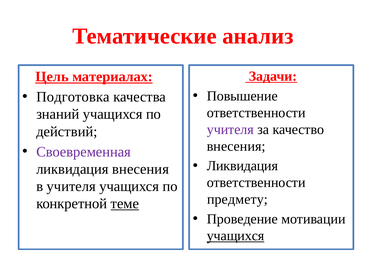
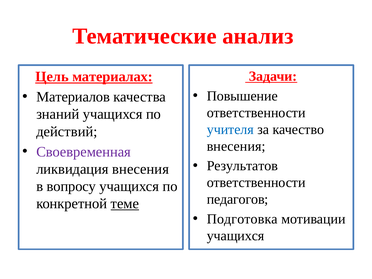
Подготовка: Подготовка -> Материалов
учителя at (230, 129) colour: purple -> blue
Ликвидация at (242, 166): Ликвидация -> Результатов
в учителя: учителя -> вопросу
предмету: предмету -> педагогов
Проведение: Проведение -> Подготовка
учащихся at (236, 236) underline: present -> none
